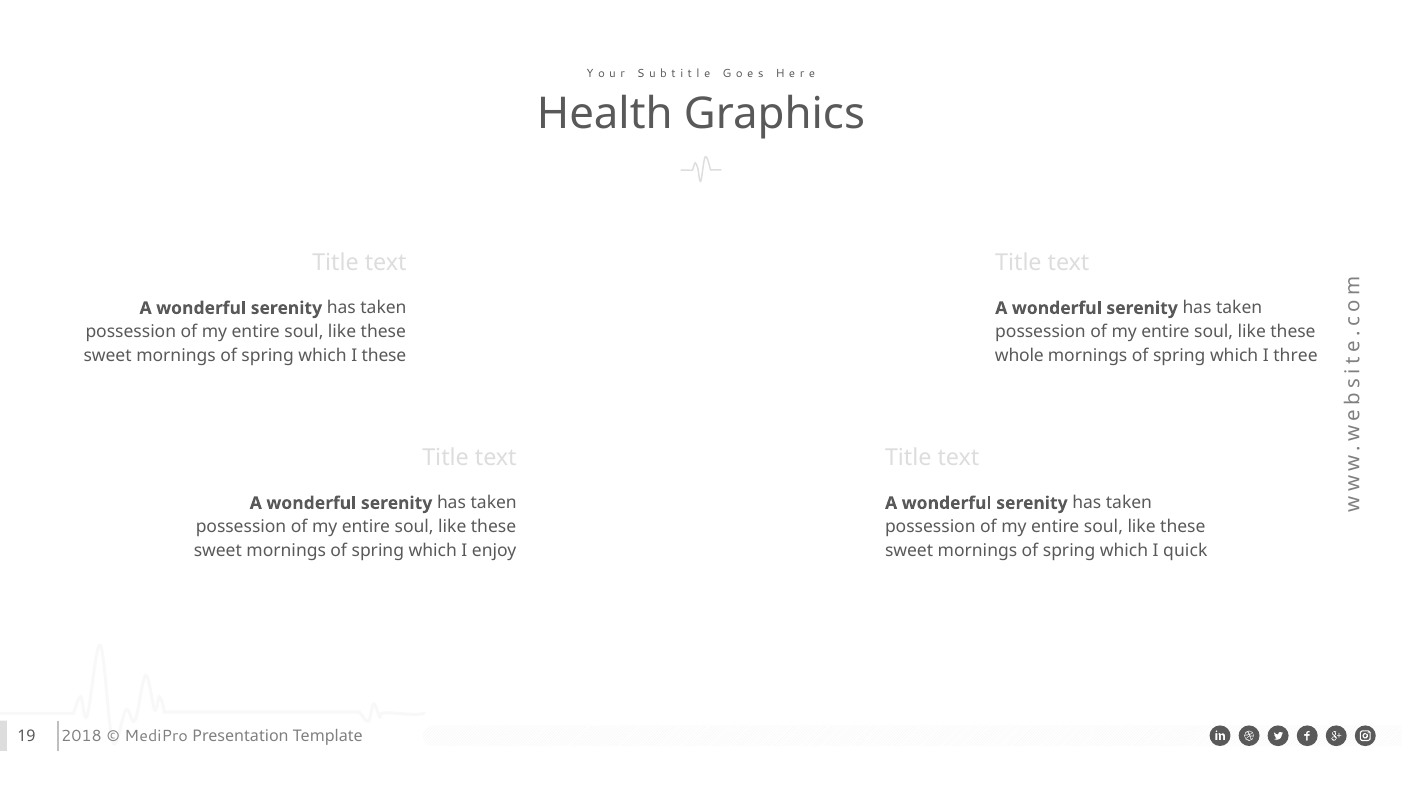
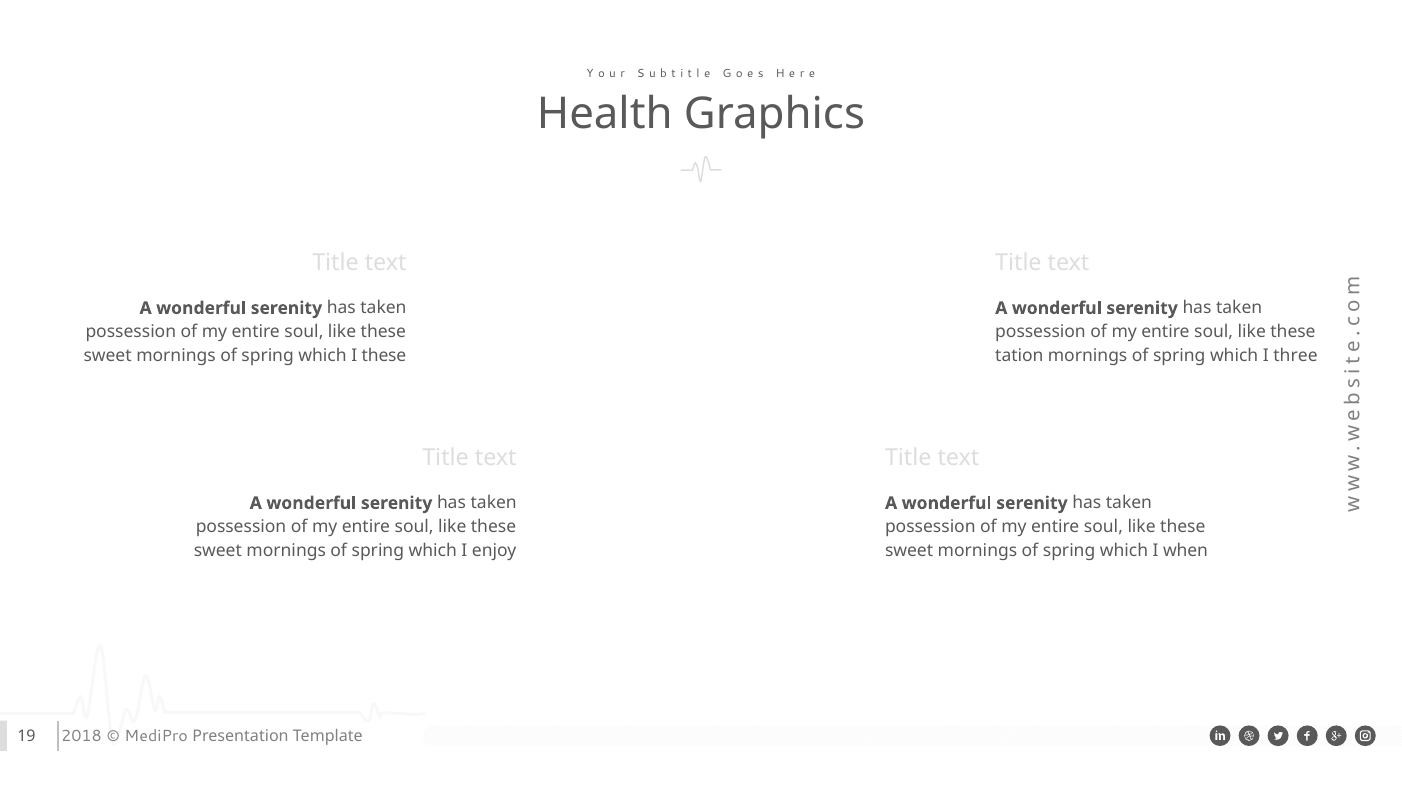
whole: whole -> tation
quick: quick -> when
